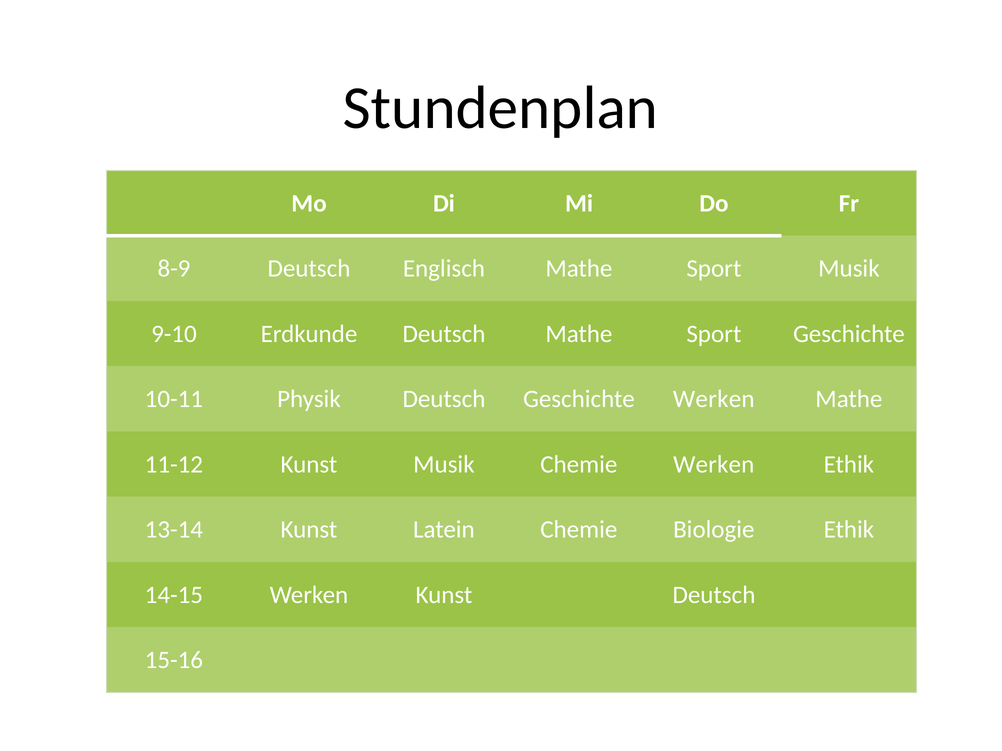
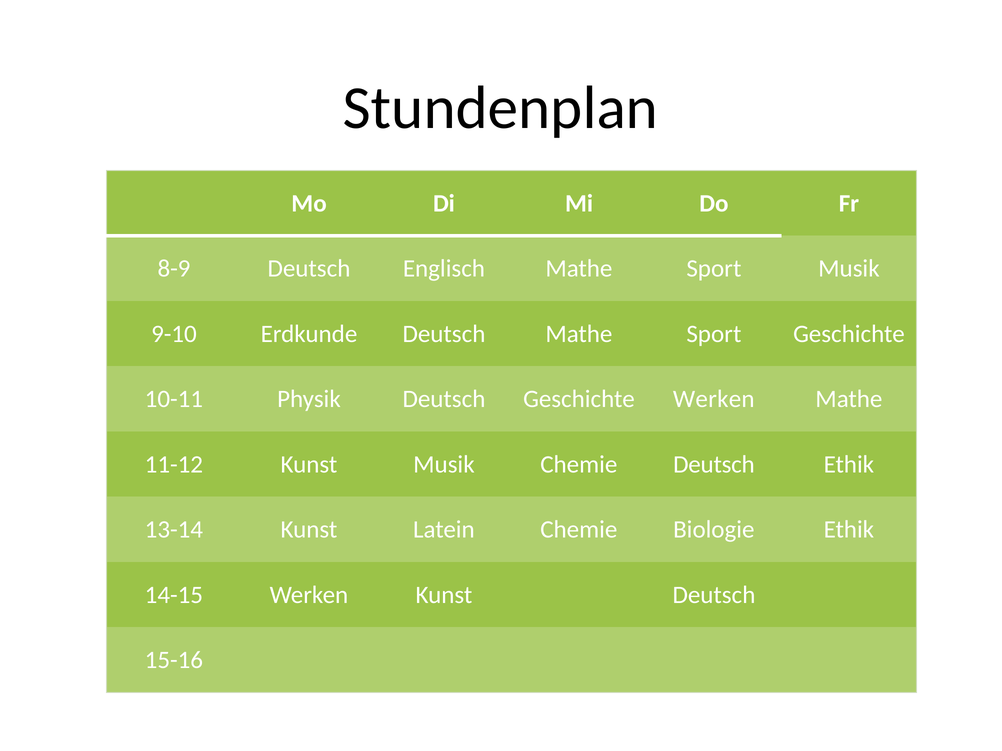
Chemie Werken: Werken -> Deutsch
